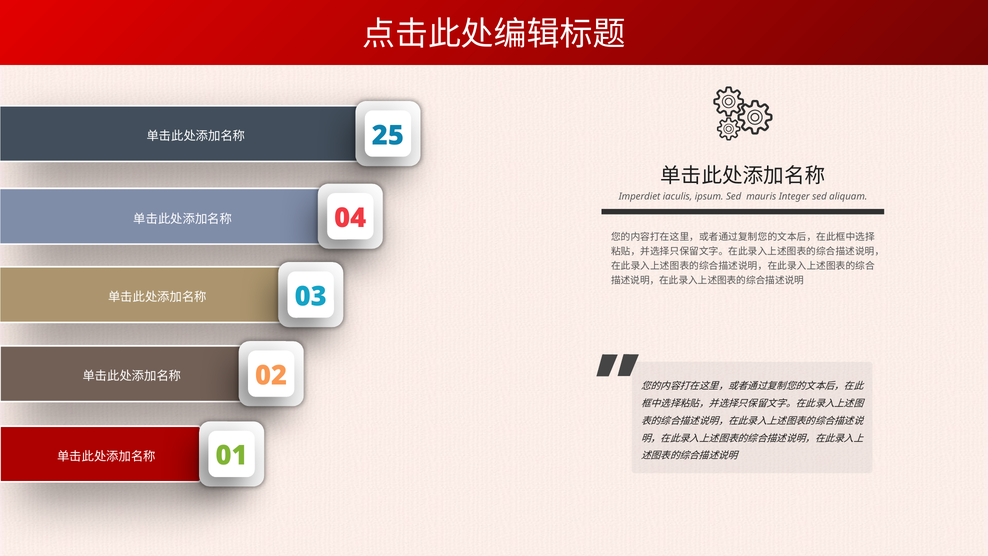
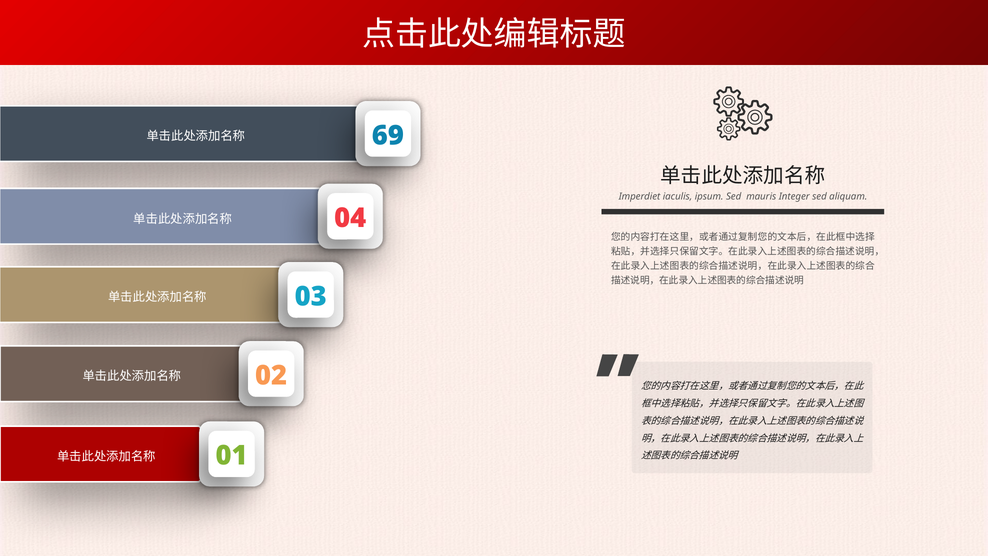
25: 25 -> 69
